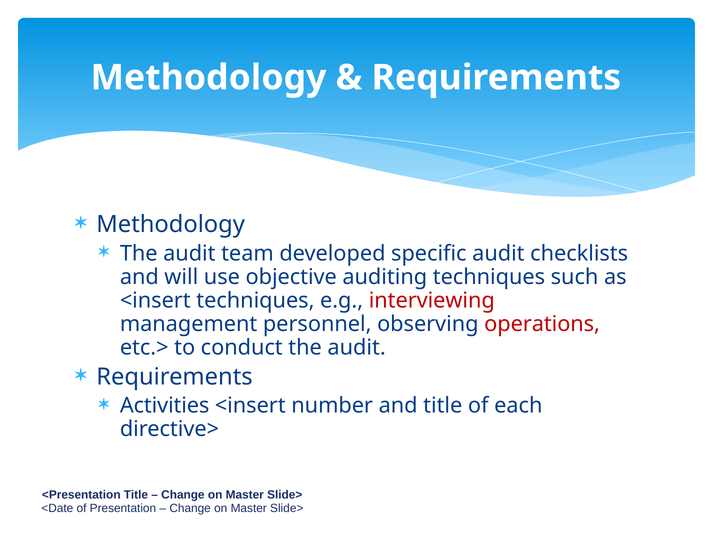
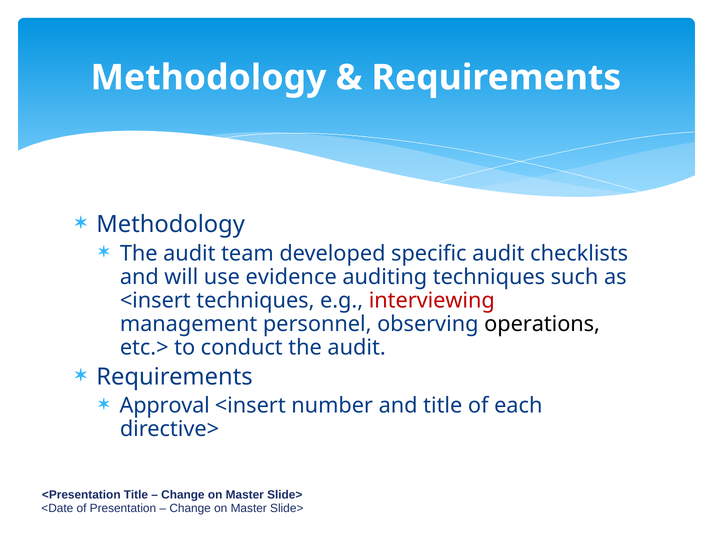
objective: objective -> evidence
operations colour: red -> black
Activities: Activities -> Approval
